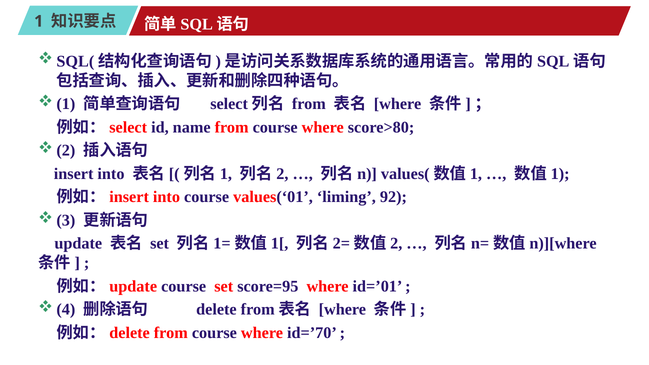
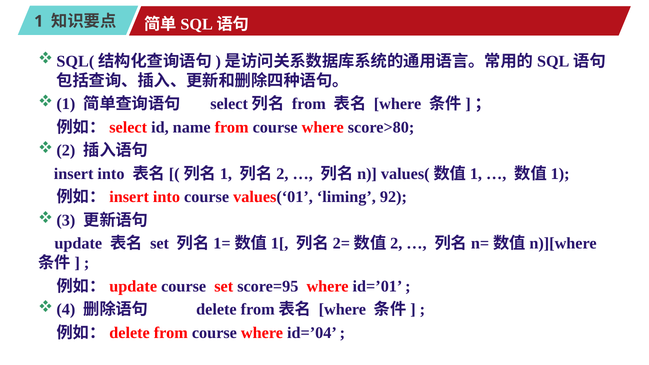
id=’70: id=’70 -> id=’04
